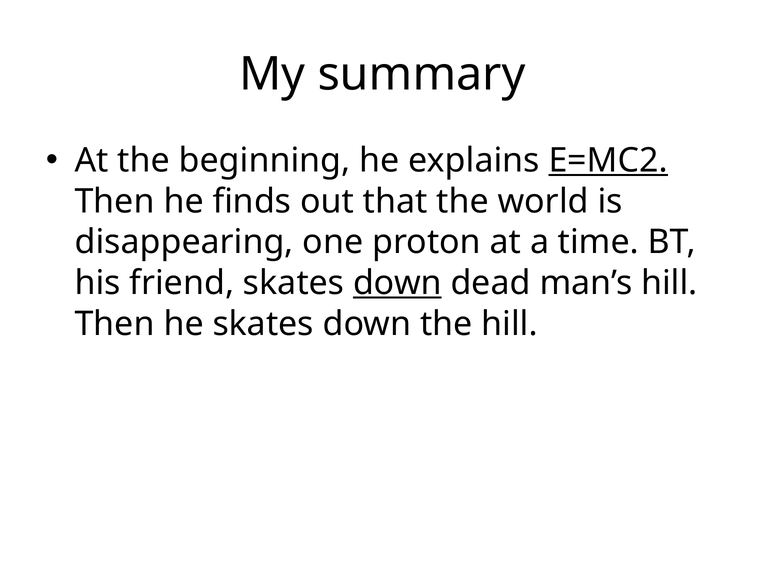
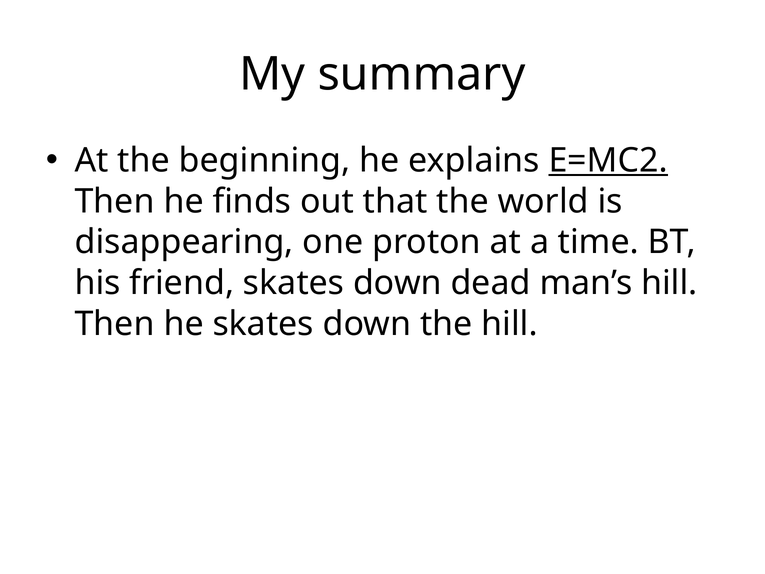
down at (397, 283) underline: present -> none
